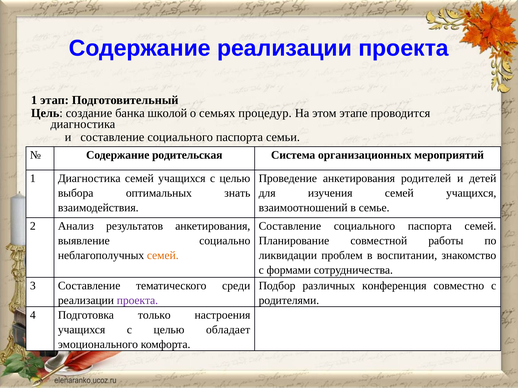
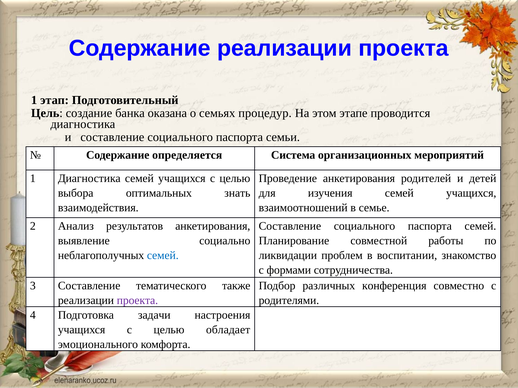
школой: школой -> оказана
родительская: родительская -> определяется
семей at (163, 256) colour: orange -> blue
среди: среди -> также
только: только -> задачи
